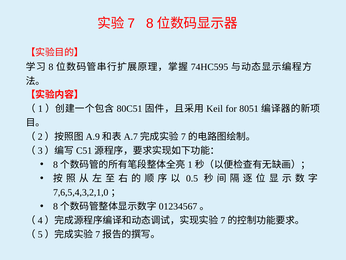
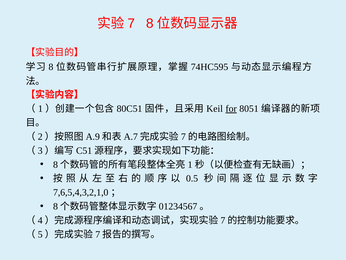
for underline: none -> present
